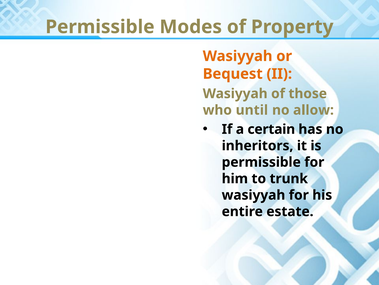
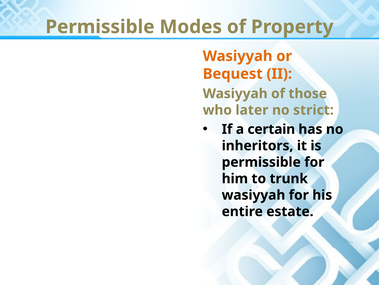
until: until -> later
allow: allow -> strict
